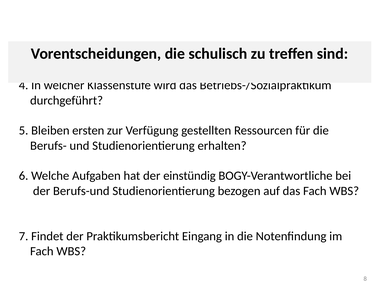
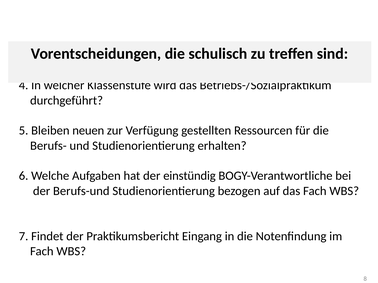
ersten: ersten -> neuen
